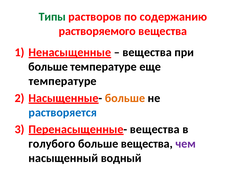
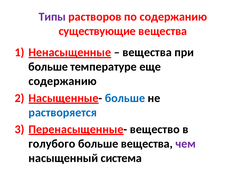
Типы colour: green -> purple
растворяемого: растворяемого -> существующие
температуре at (63, 81): температуре -> содержанию
больше at (125, 98) colour: orange -> blue
Перенасыщенные- вещества: вещества -> вещество
водный: водный -> система
